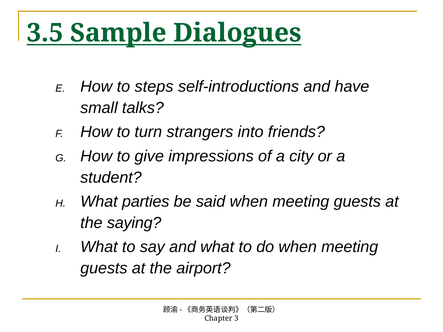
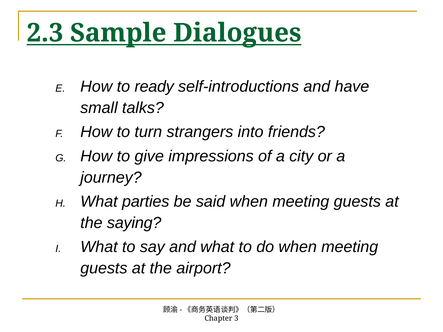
3.5: 3.5 -> 2.3
steps: steps -> ready
student: student -> journey
